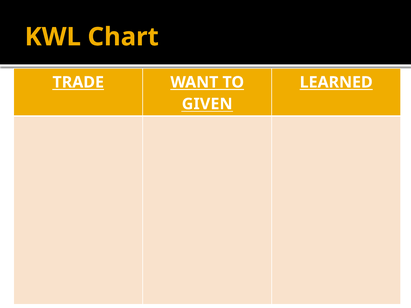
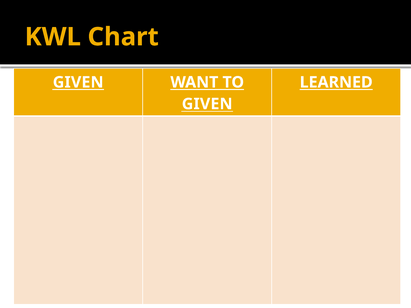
TRADE at (78, 82): TRADE -> GIVEN
